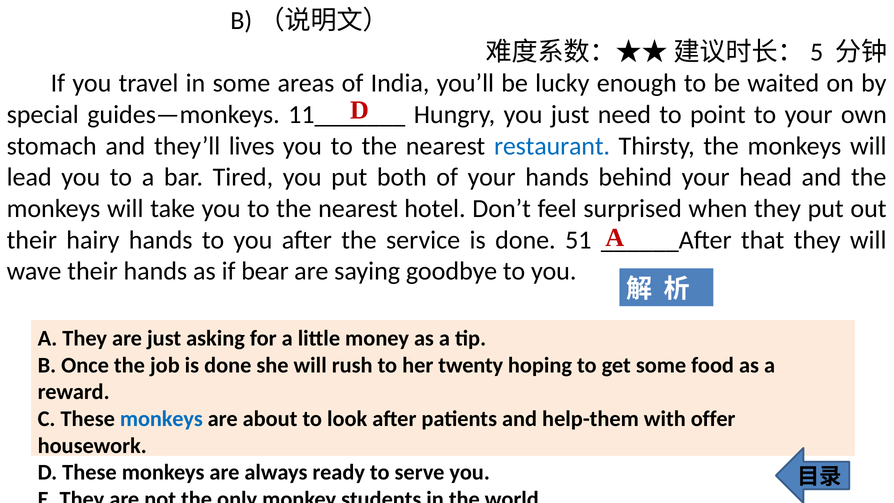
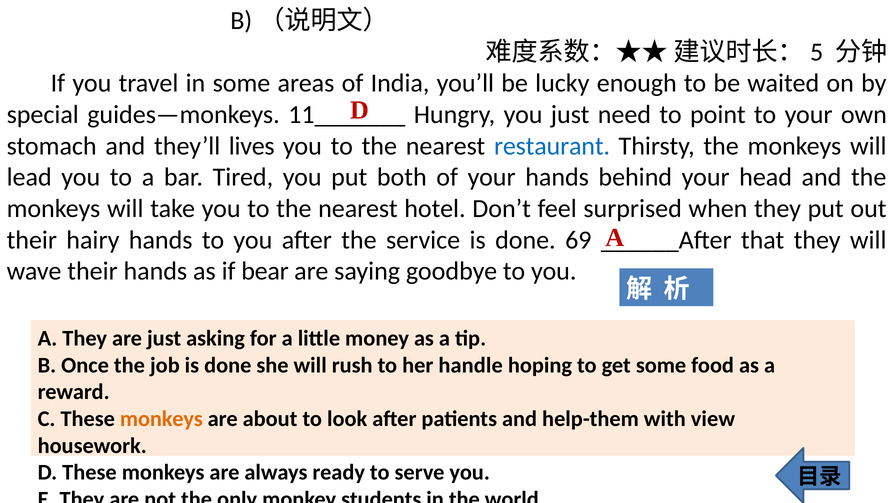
51: 51 -> 69
twenty: twenty -> handle
monkeys at (161, 419) colour: blue -> orange
offer: offer -> view
